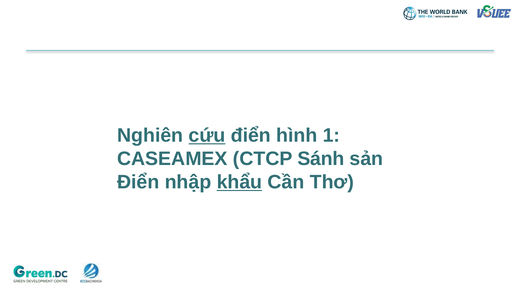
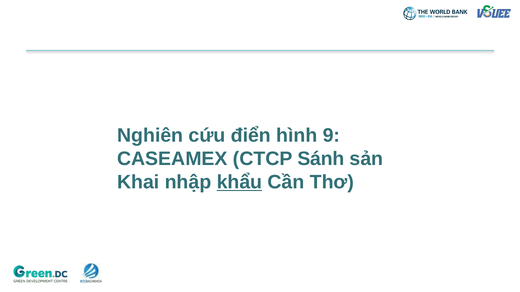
cứu underline: present -> none
1: 1 -> 9
Điển at (138, 182): Điển -> Khai
